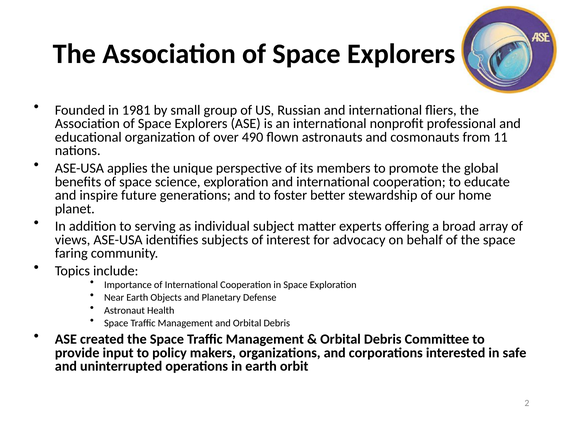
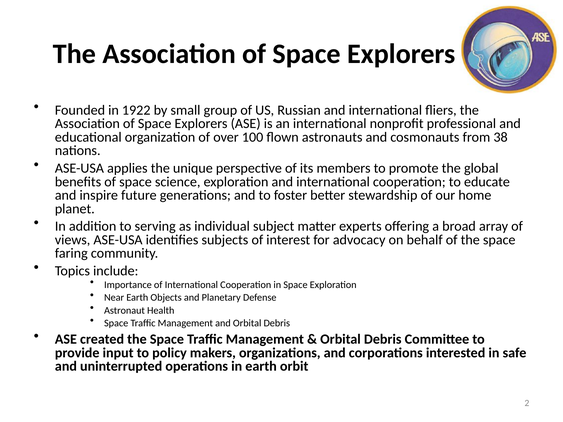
1981: 1981 -> 1922
490: 490 -> 100
11: 11 -> 38
